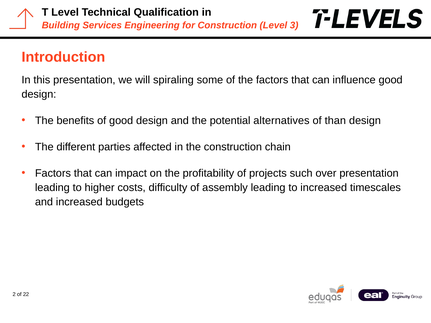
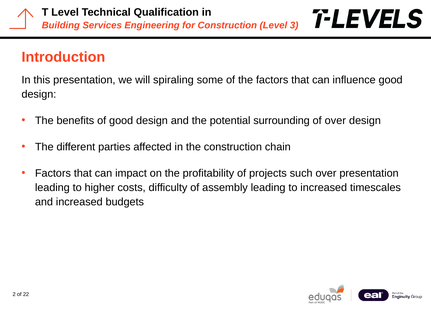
alternatives: alternatives -> surrounding
of than: than -> over
